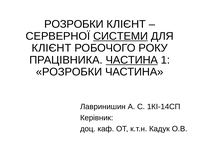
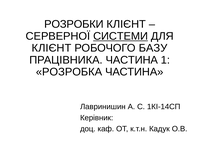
РОКУ: РОКУ -> БАЗУ
ЧАСТИНА at (132, 60) underline: present -> none
РОЗРОБКИ at (69, 72): РОЗРОБКИ -> РОЗРОБКА
